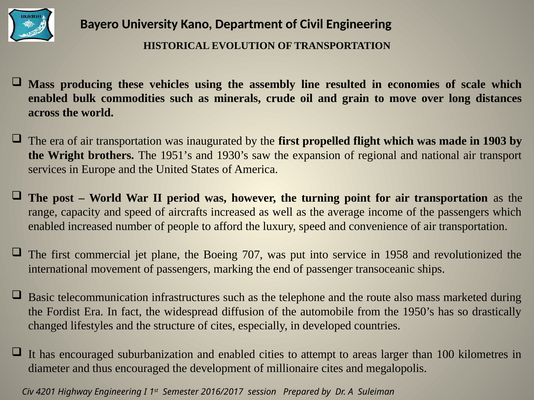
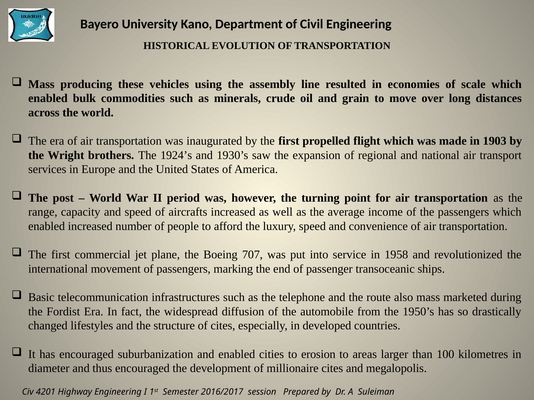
1951’s: 1951’s -> 1924’s
attempt: attempt -> erosion
